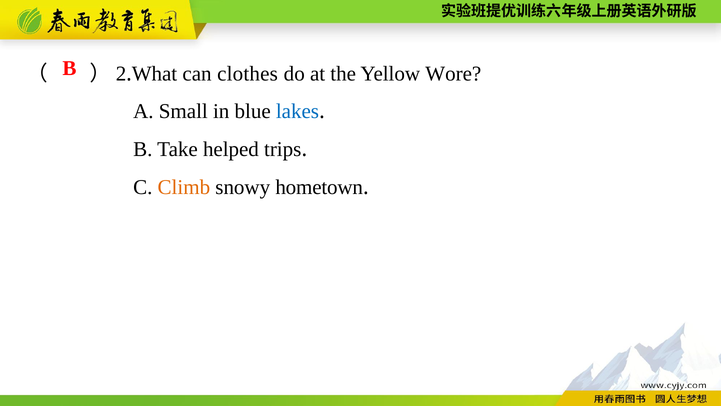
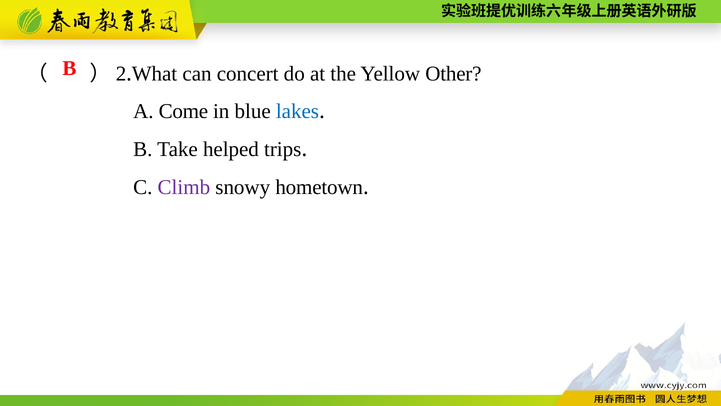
clothes: clothes -> concert
Wore: Wore -> Other
Small: Small -> Come
Climb colour: orange -> purple
